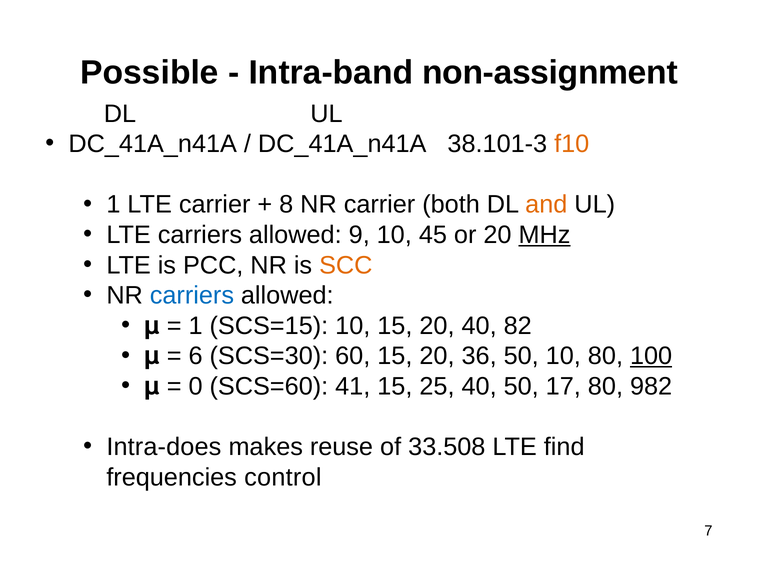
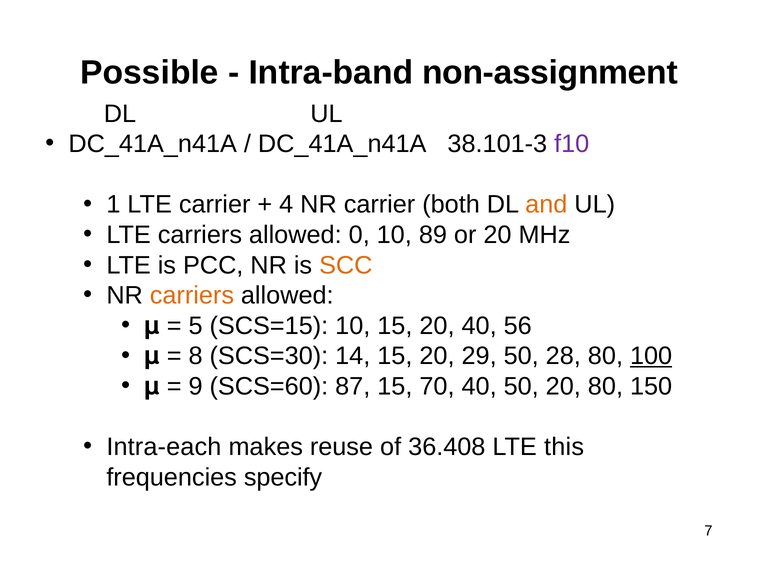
f10 colour: orange -> purple
8: 8 -> 4
9: 9 -> 0
45: 45 -> 89
MHz underline: present -> none
carriers at (192, 296) colour: blue -> orange
1 at (196, 326): 1 -> 5
82: 82 -> 56
6: 6 -> 8
60: 60 -> 14
36: 36 -> 29
50 10: 10 -> 28
0: 0 -> 9
41: 41 -> 87
25: 25 -> 70
50 17: 17 -> 20
982: 982 -> 150
Intra-does: Intra-does -> Intra-each
33.508: 33.508 -> 36.408
find: find -> this
control: control -> specify
